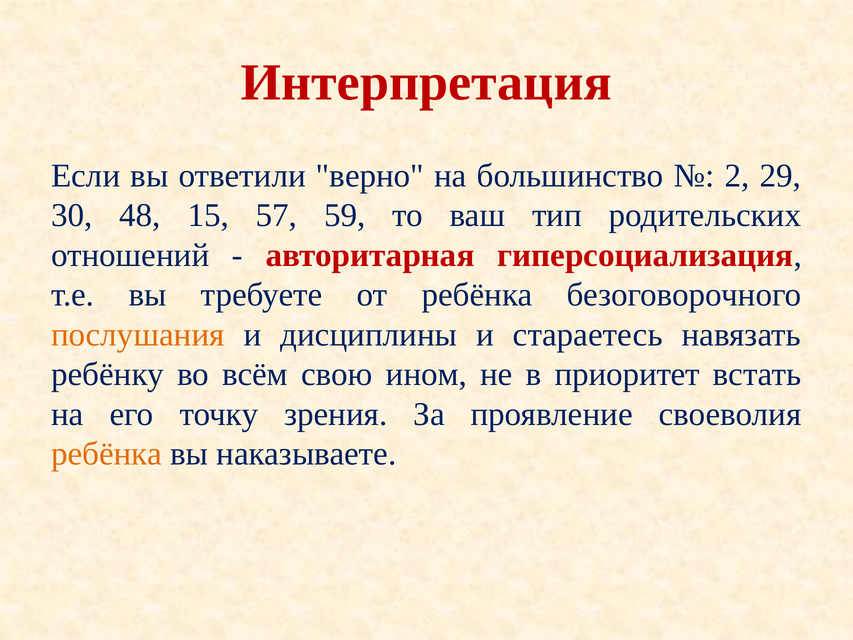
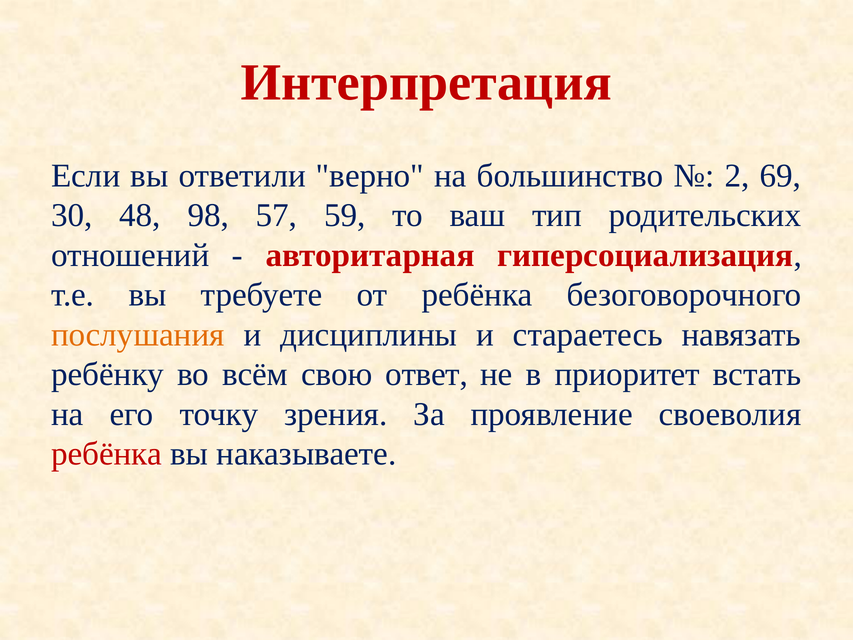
29: 29 -> 69
15: 15 -> 98
ином: ином -> ответ
ребёнка at (107, 454) colour: orange -> red
